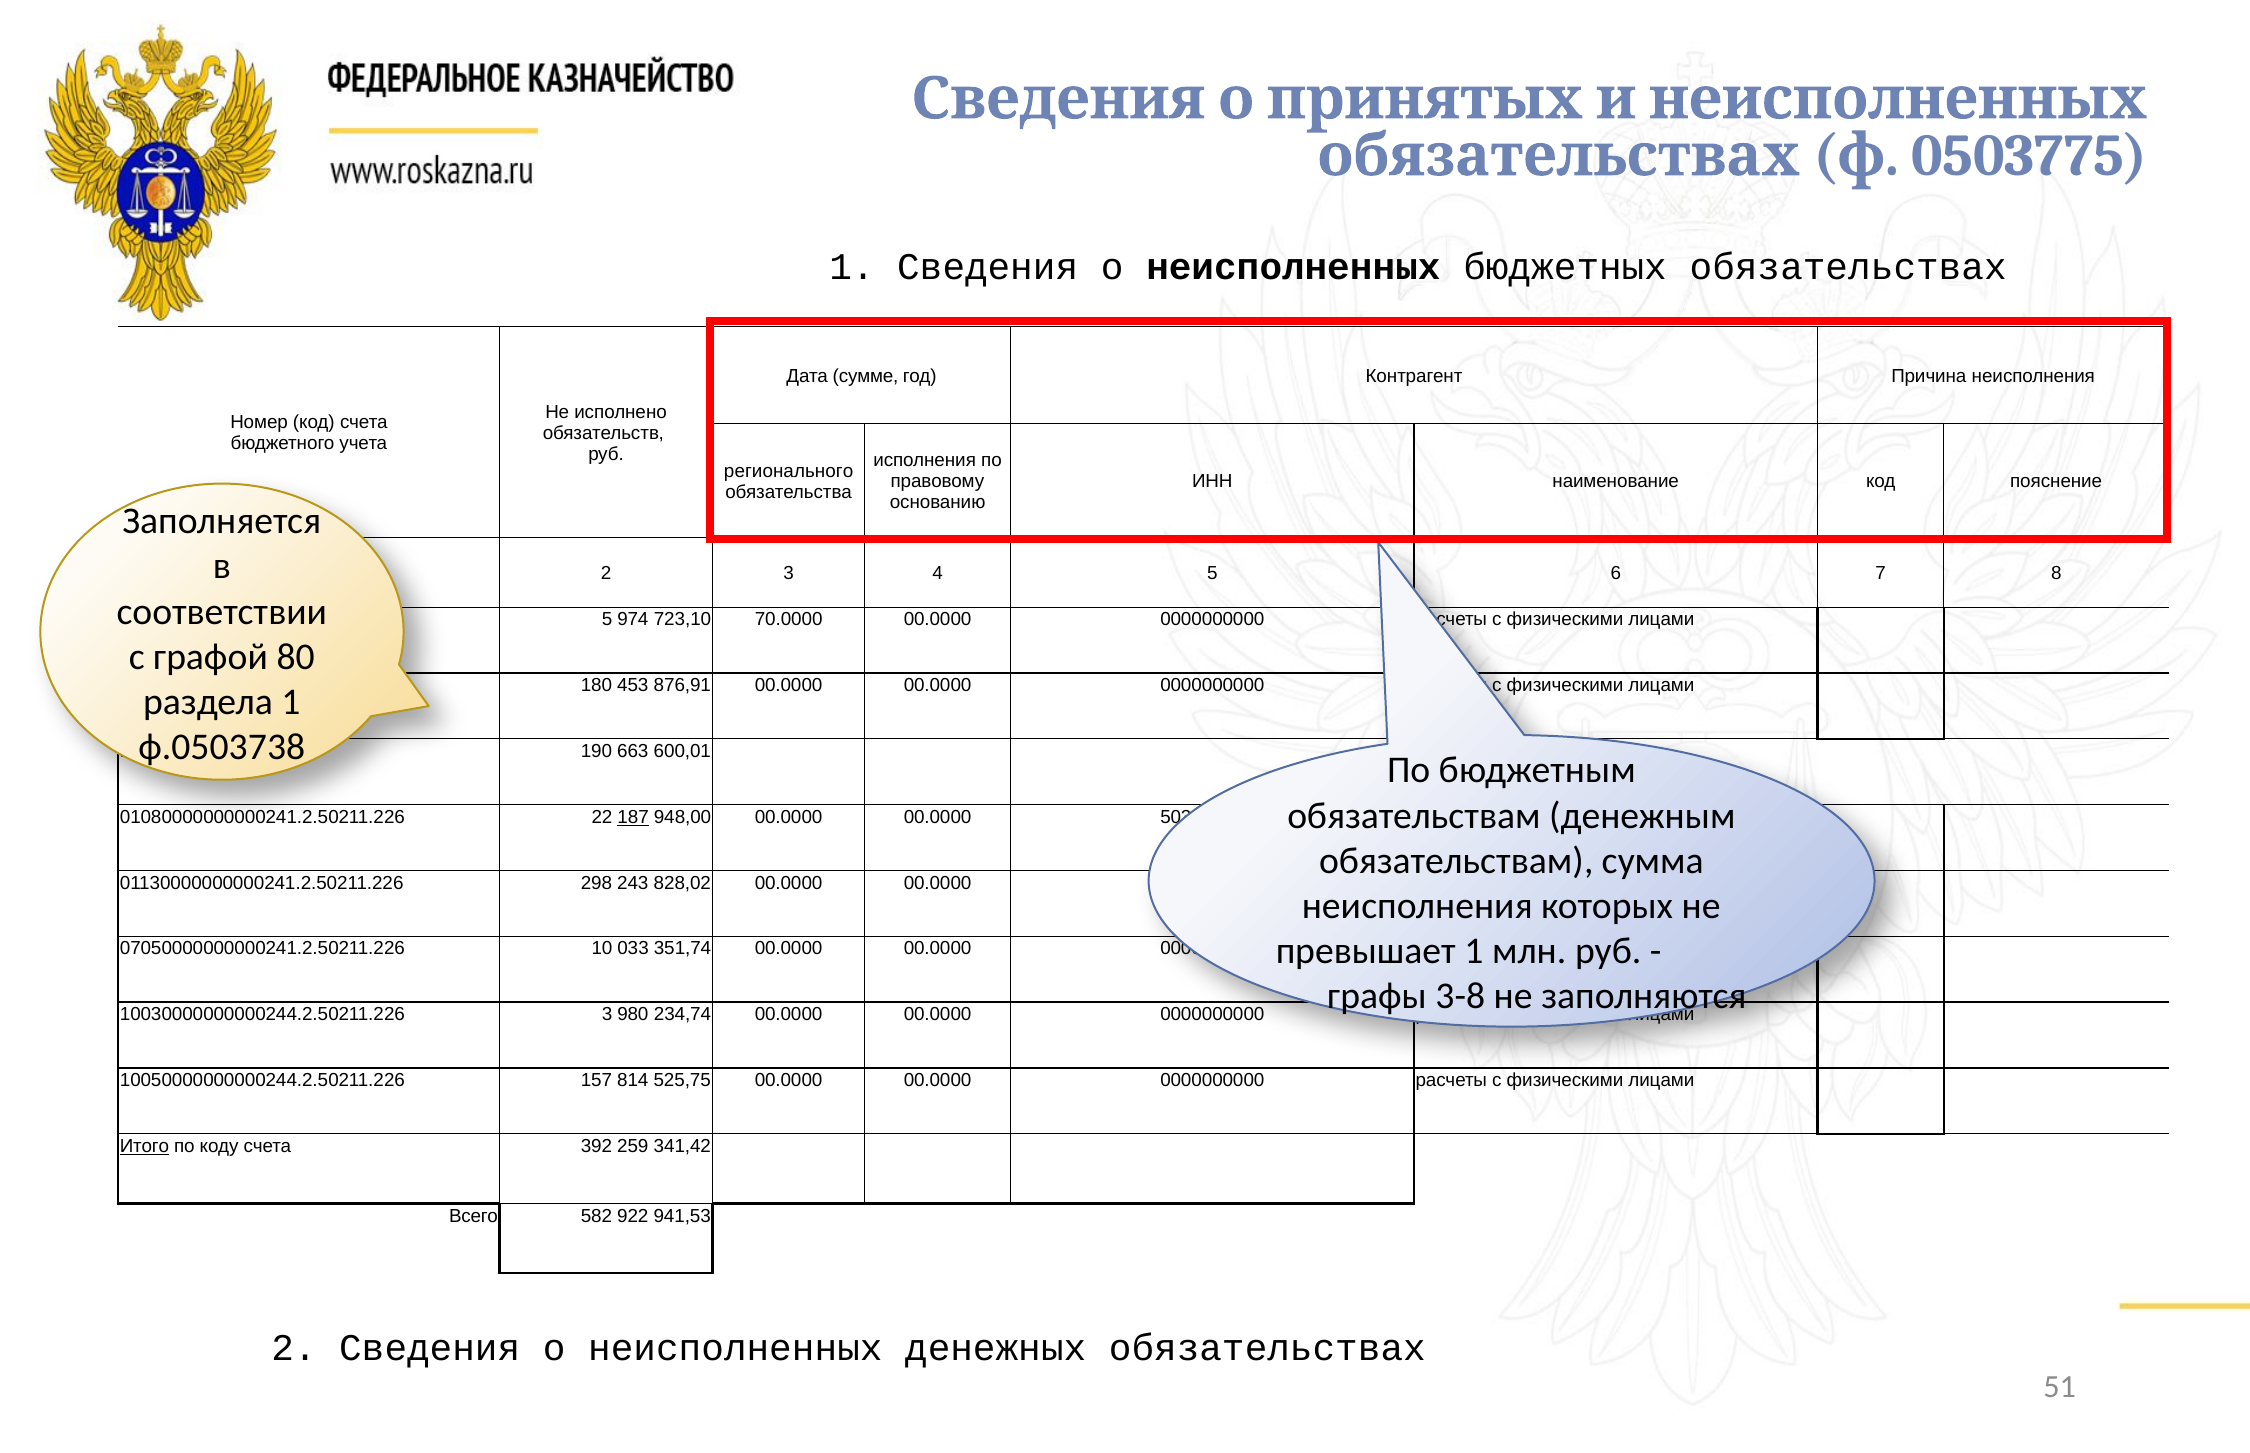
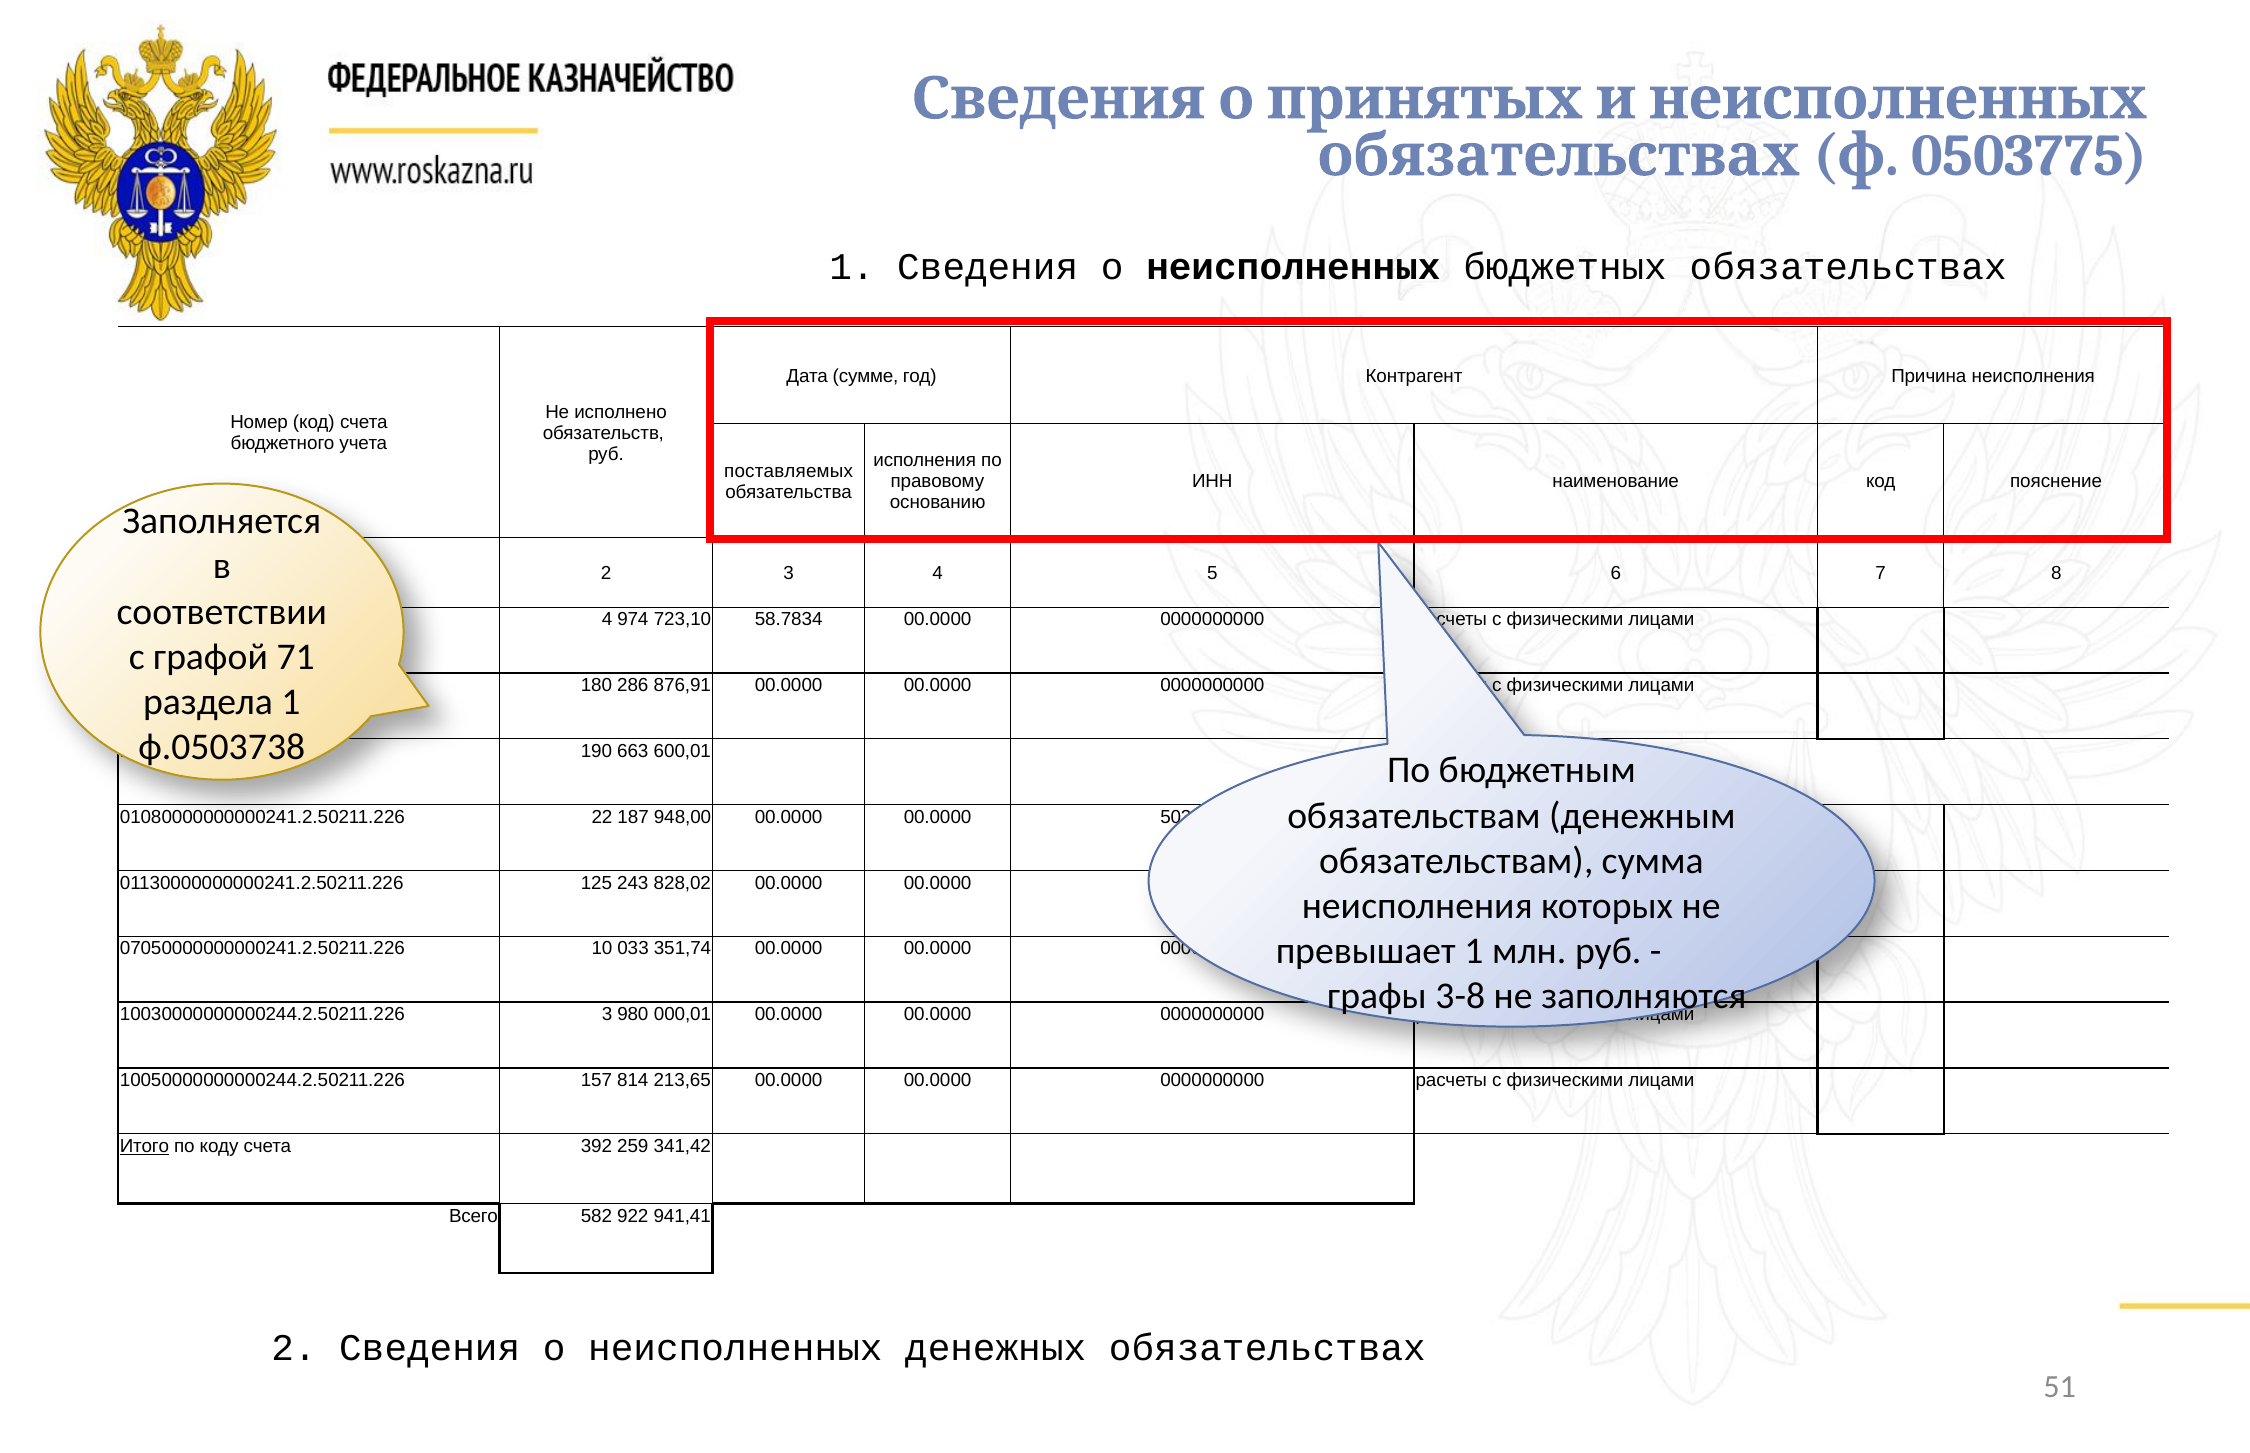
регионального: регионального -> поставляемых
5 at (607, 619): 5 -> 4
70.0000: 70.0000 -> 58.7834
80: 80 -> 71
453: 453 -> 286
187 underline: present -> none
298: 298 -> 125
234,74: 234,74 -> 000,01
525,75: 525,75 -> 213,65
941,53: 941,53 -> 941,41
